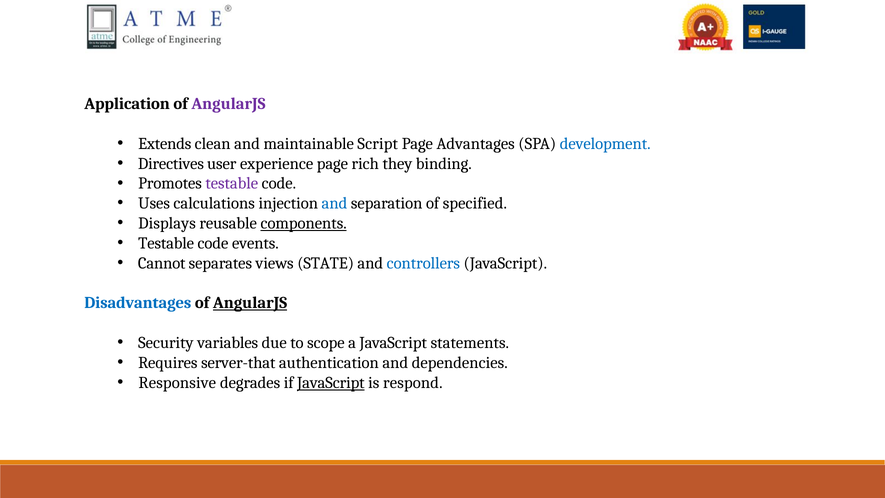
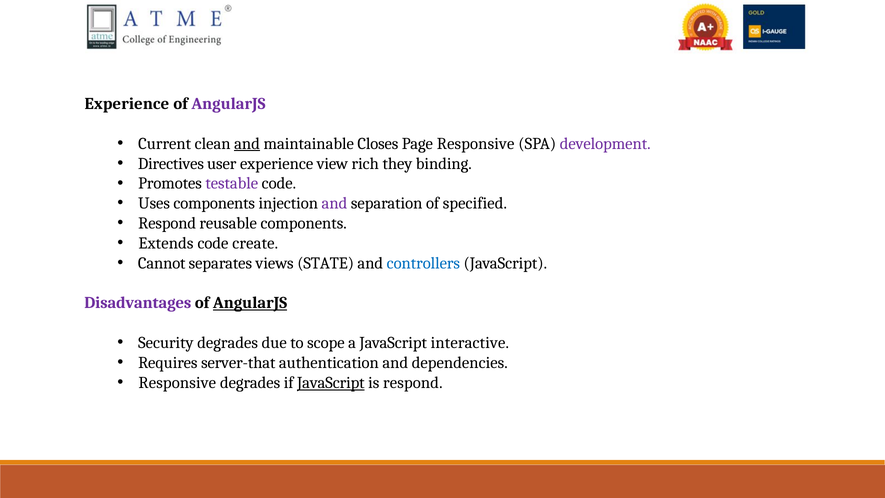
Application at (127, 104): Application -> Experience
Extends: Extends -> Current
and at (247, 144) underline: none -> present
Script: Script -> Closes
Page Advantages: Advantages -> Responsive
development colour: blue -> purple
experience page: page -> view
Uses calculations: calculations -> components
and at (334, 203) colour: blue -> purple
Displays at (167, 223): Displays -> Respond
components at (304, 223) underline: present -> none
Testable at (166, 243): Testable -> Extends
events: events -> create
Disadvantages colour: blue -> purple
Security variables: variables -> degrades
statements: statements -> interactive
